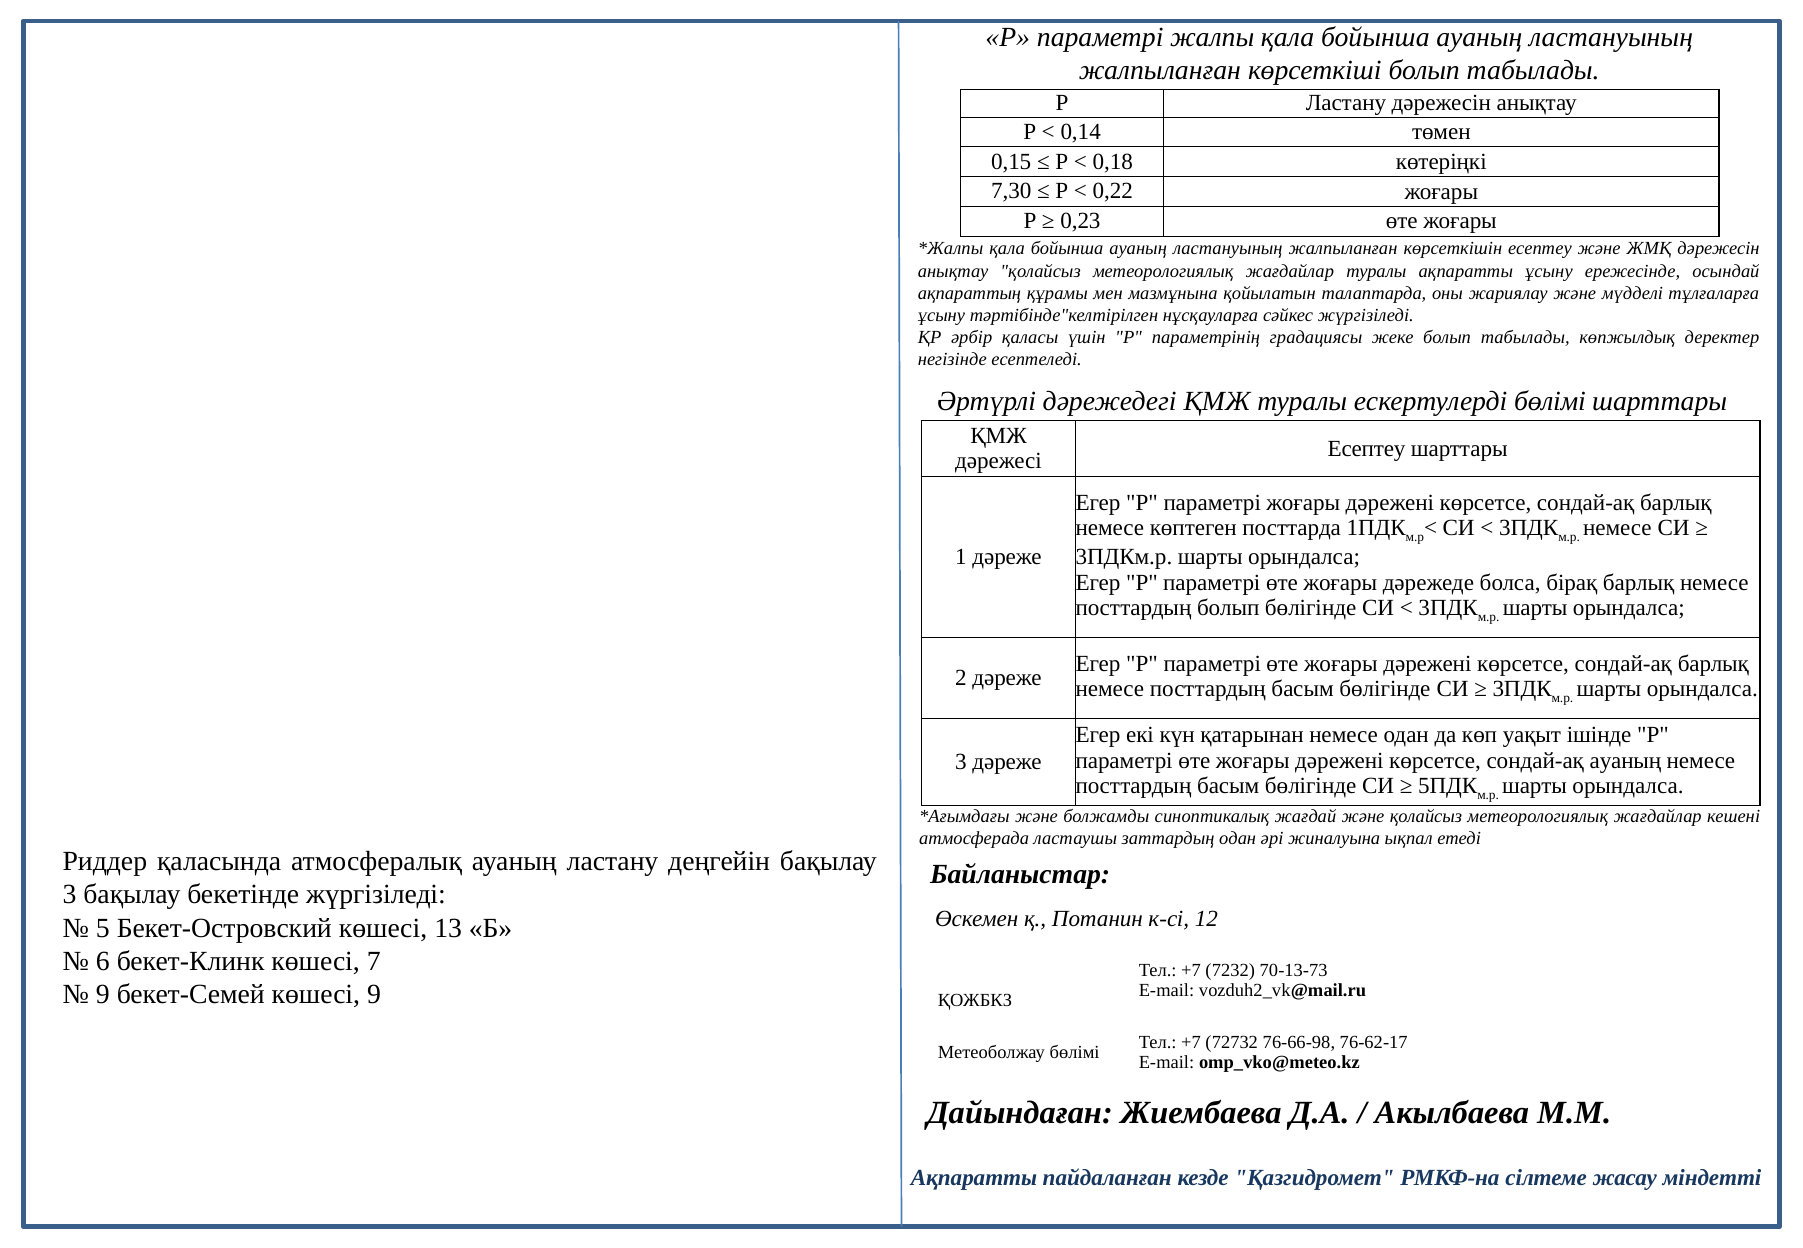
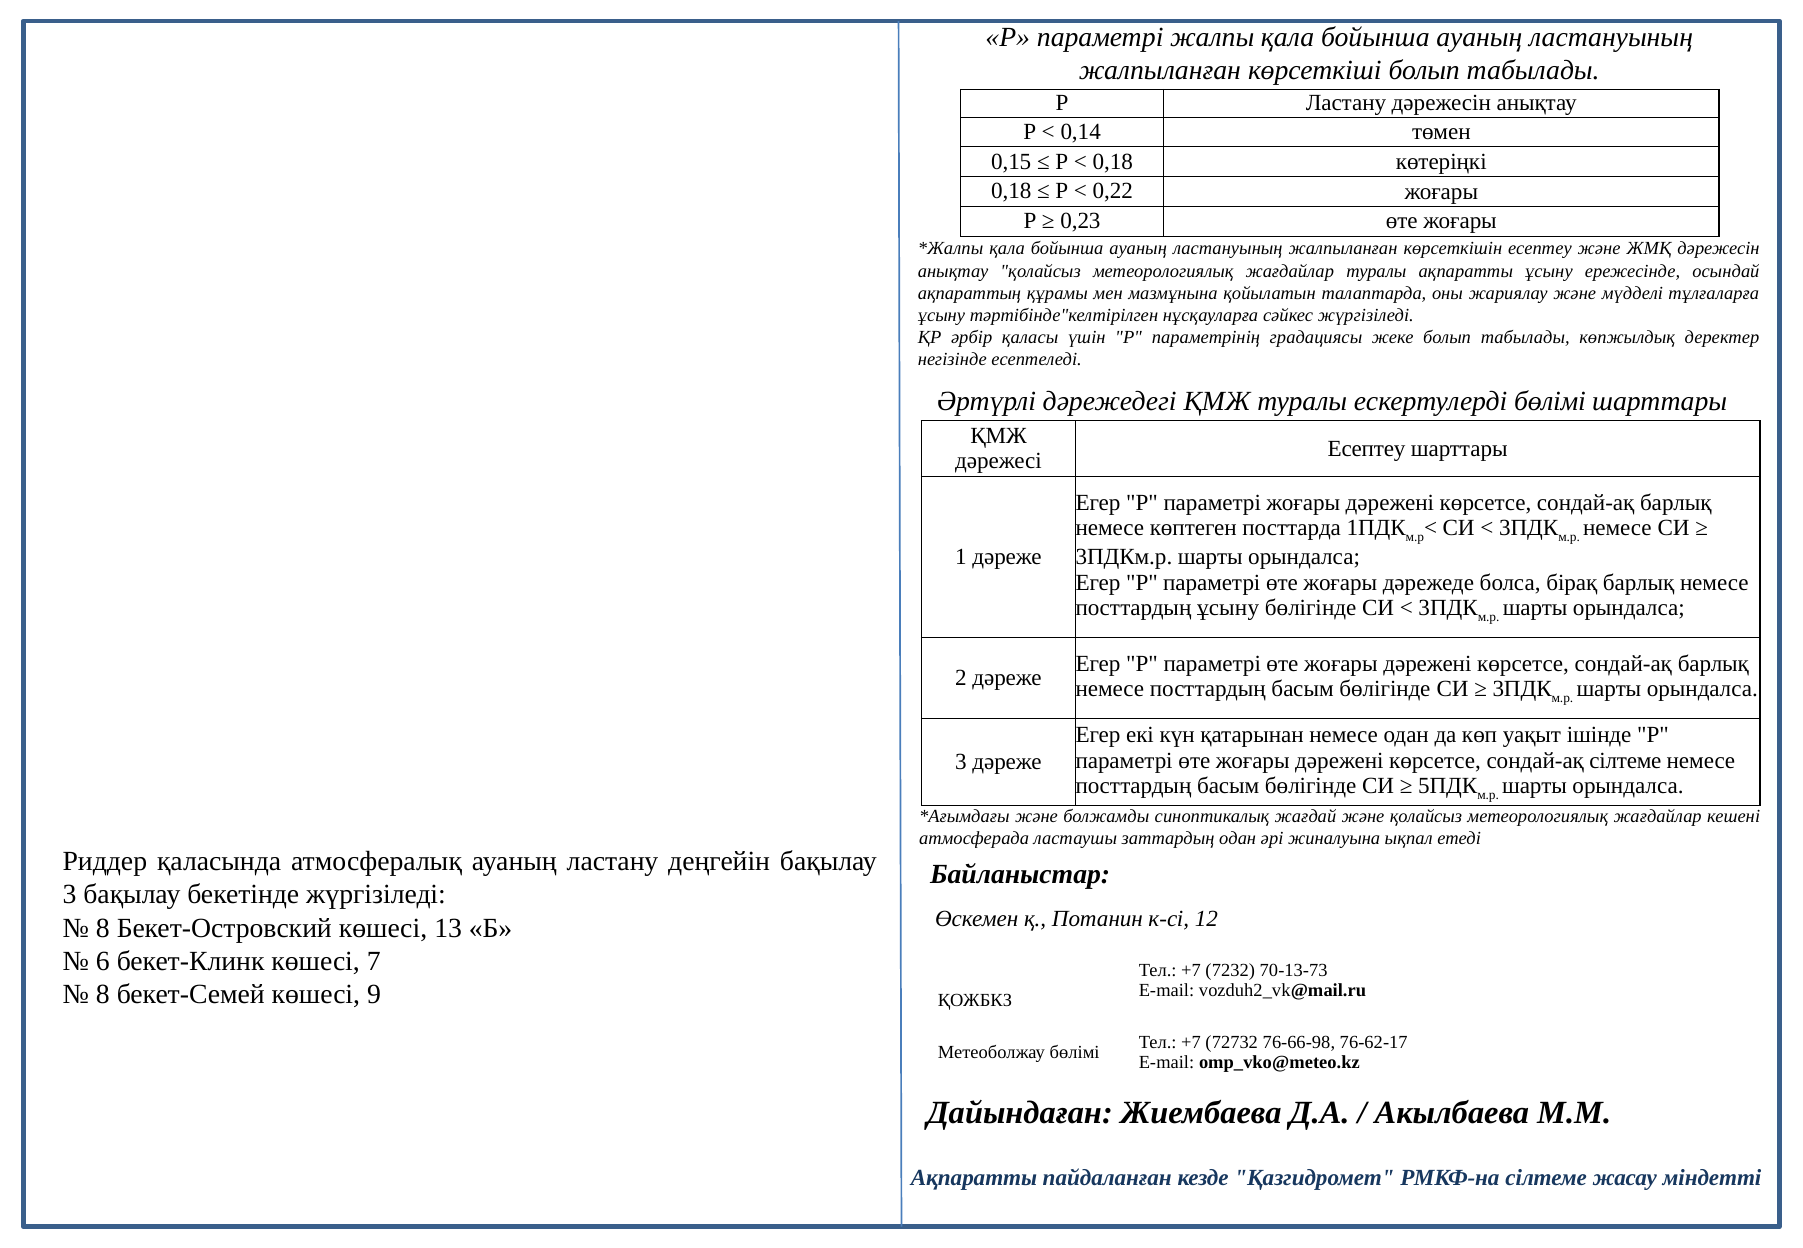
7,30 at (1011, 191): 7,30 -> 0,18
посттардың болып: болып -> ұсыну
сондай-ақ ауаның: ауаның -> сілтеме
5 at (103, 928): 5 -> 8
9 at (103, 995): 9 -> 8
